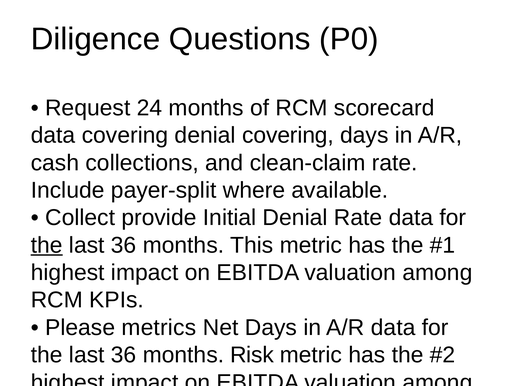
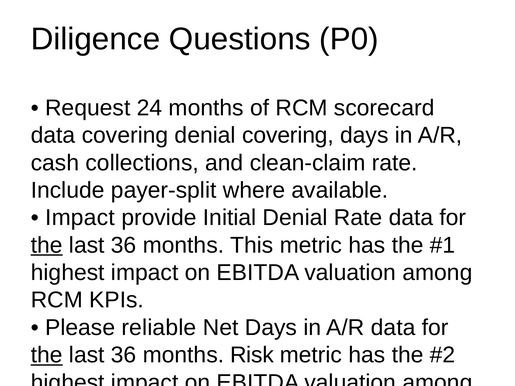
Collect at (80, 218): Collect -> Impact
metrics: metrics -> reliable
the at (47, 355) underline: none -> present
